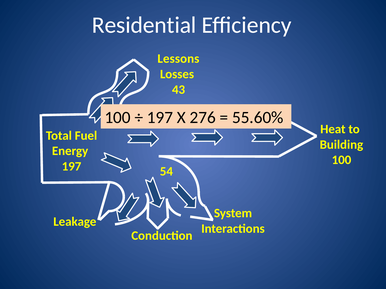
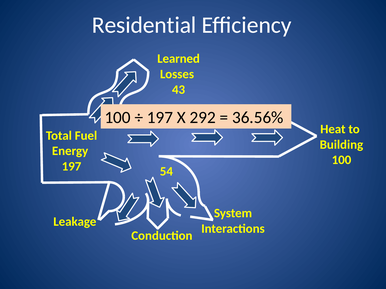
Lessons: Lessons -> Learned
276: 276 -> 292
55.60%: 55.60% -> 36.56%
